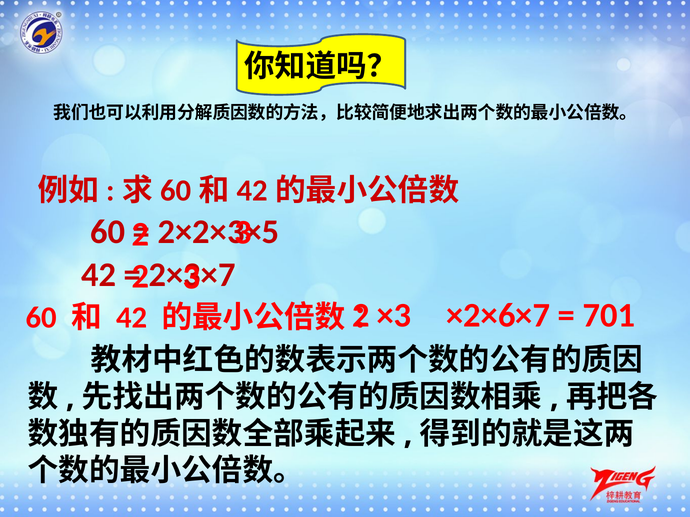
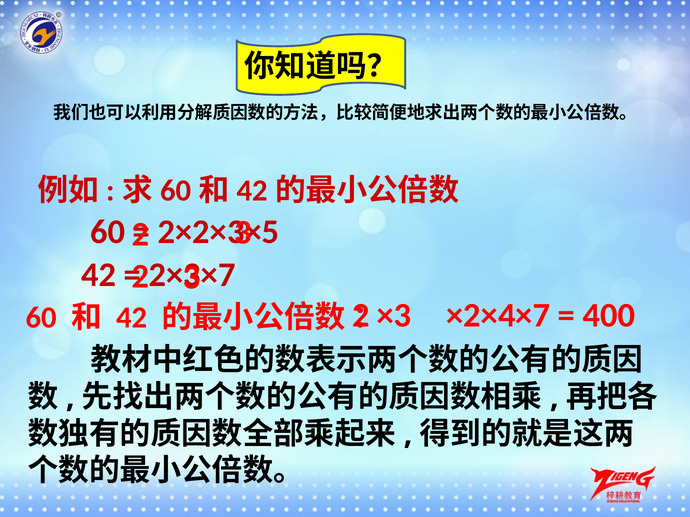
×2×6×7: ×2×6×7 -> ×2×4×7
701: 701 -> 400
